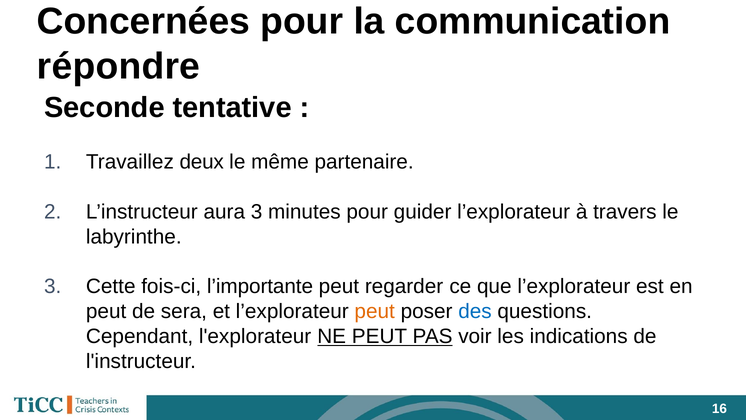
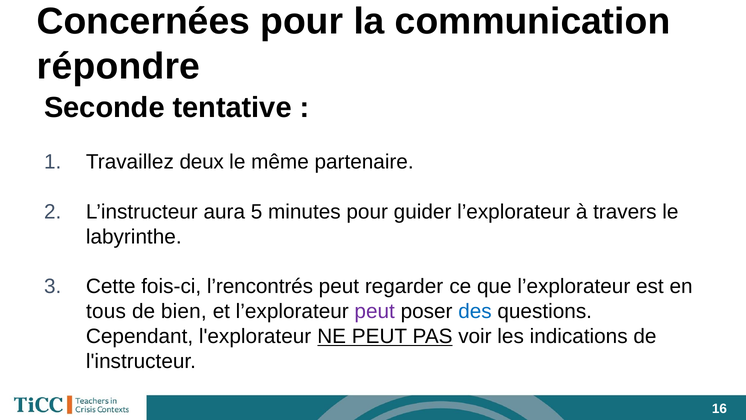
aura 3: 3 -> 5
l’importante: l’importante -> l’rencontrés
peut at (106, 311): peut -> tous
sera: sera -> bien
peut at (375, 311) colour: orange -> purple
